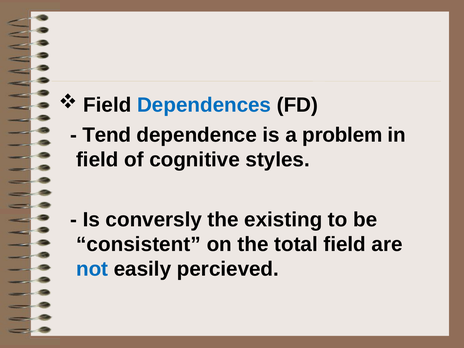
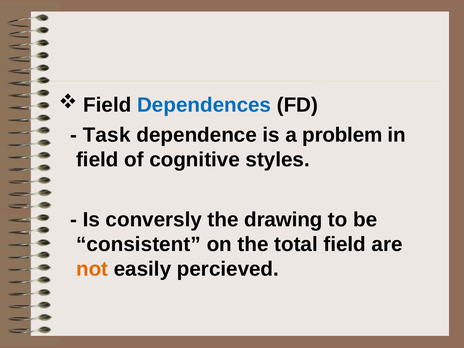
Tend: Tend -> Task
existing: existing -> drawing
not colour: blue -> orange
